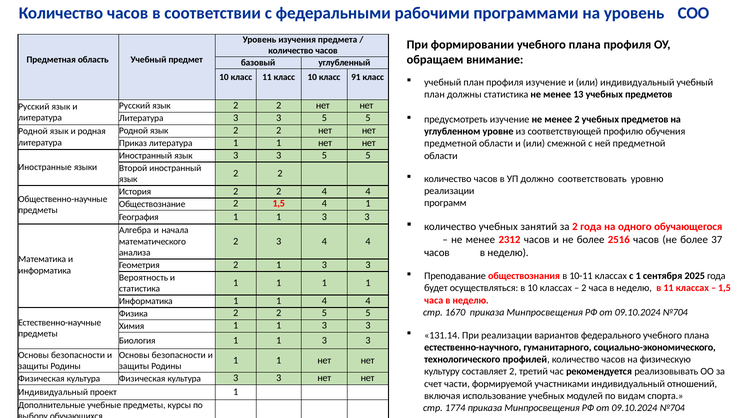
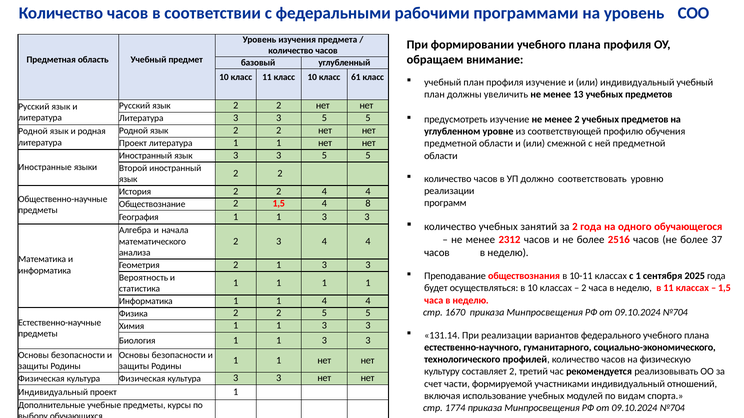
91: 91 -> 61
должны статистика: статистика -> увеличить
Приказ at (133, 143): Приказ -> Проект
4 1: 1 -> 8
